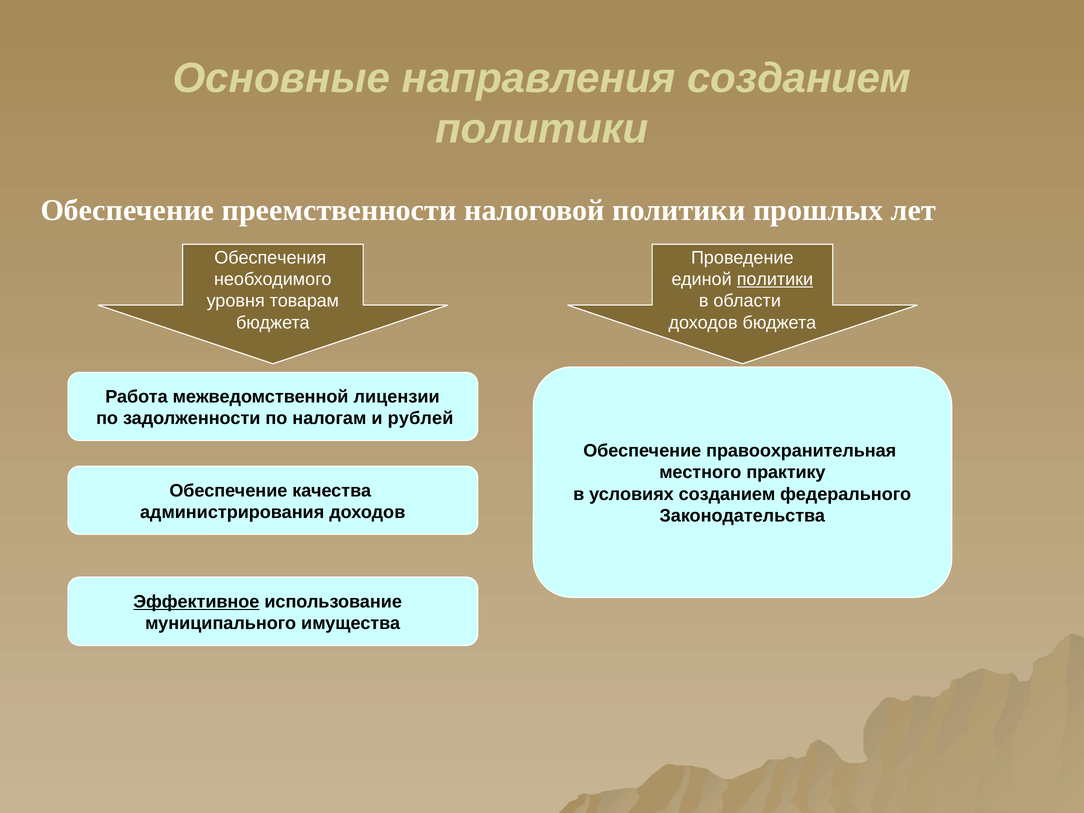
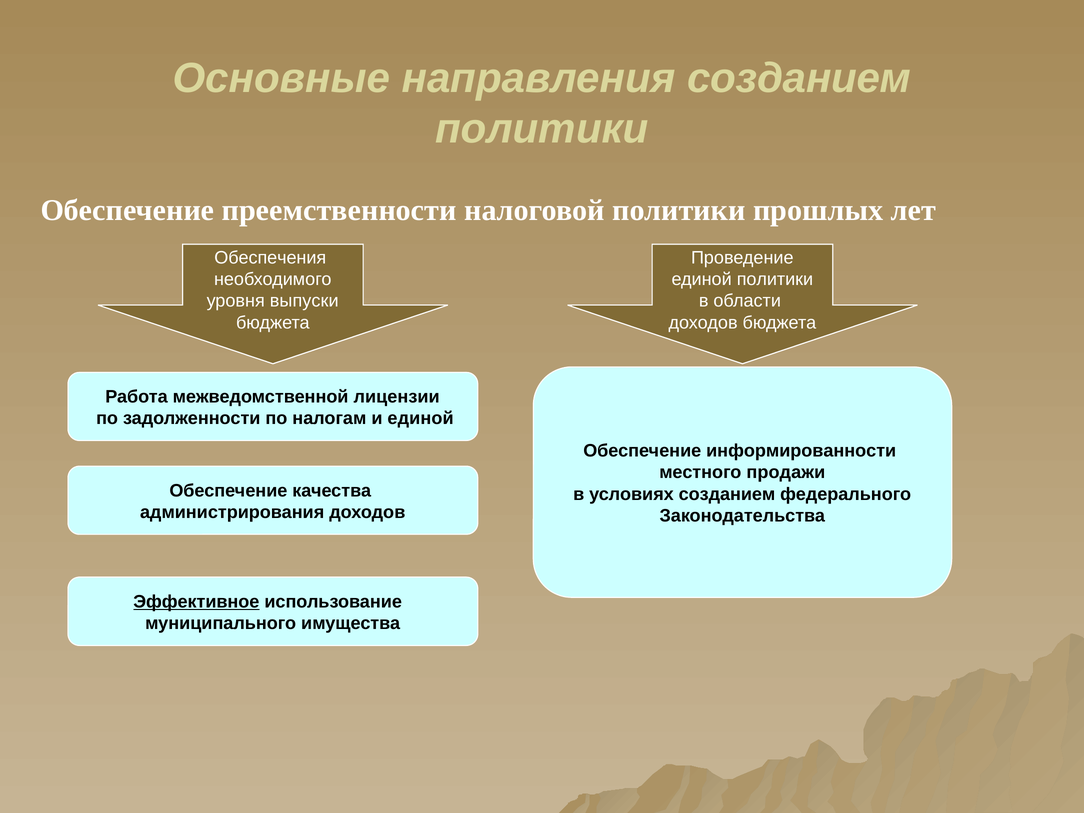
политики at (775, 279) underline: present -> none
товарам: товарам -> выпуски
и рублей: рублей -> единой
правоохранительная: правоохранительная -> информированности
практику: практику -> продажи
